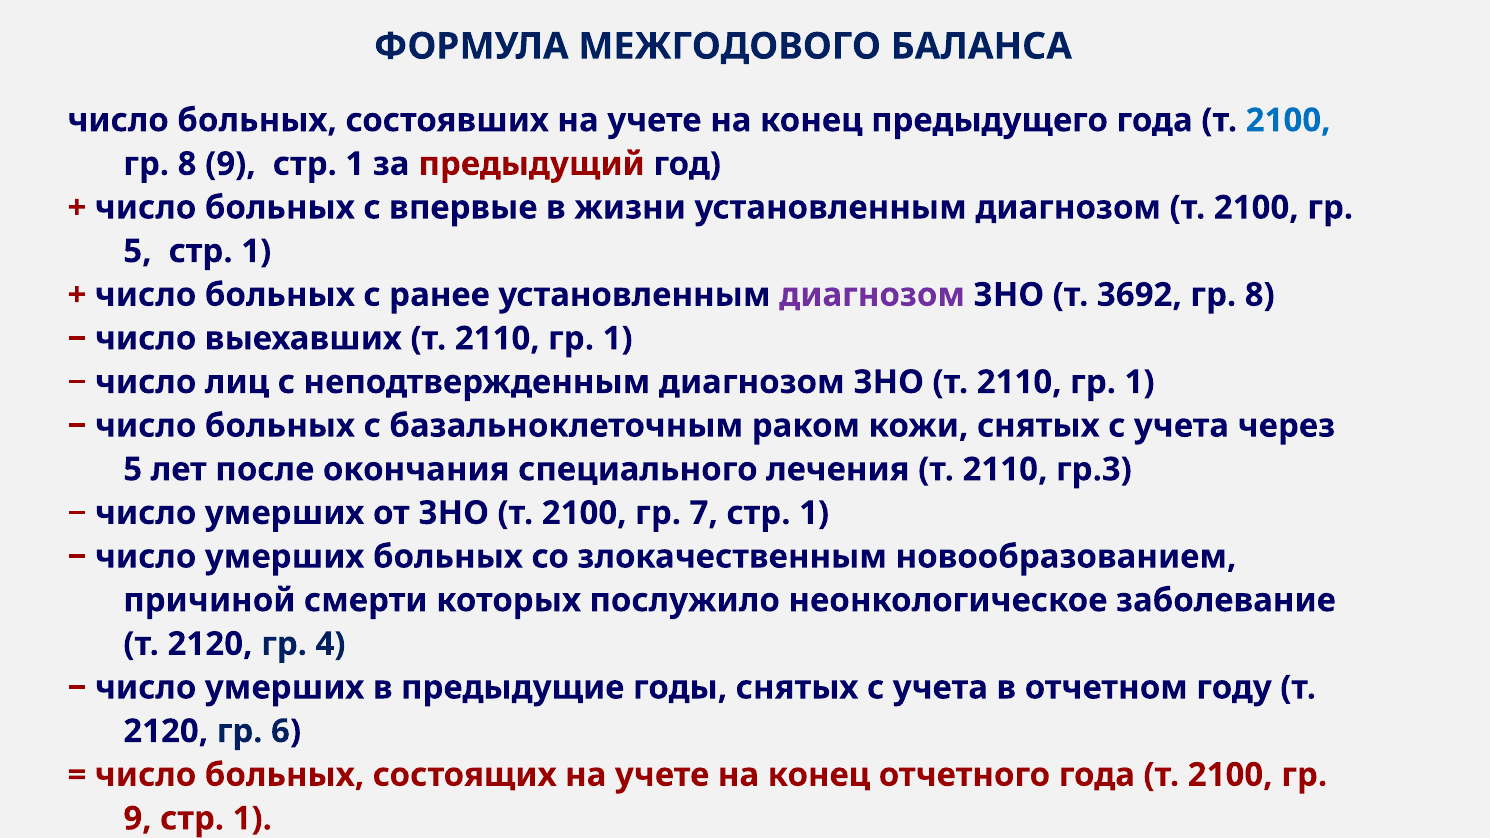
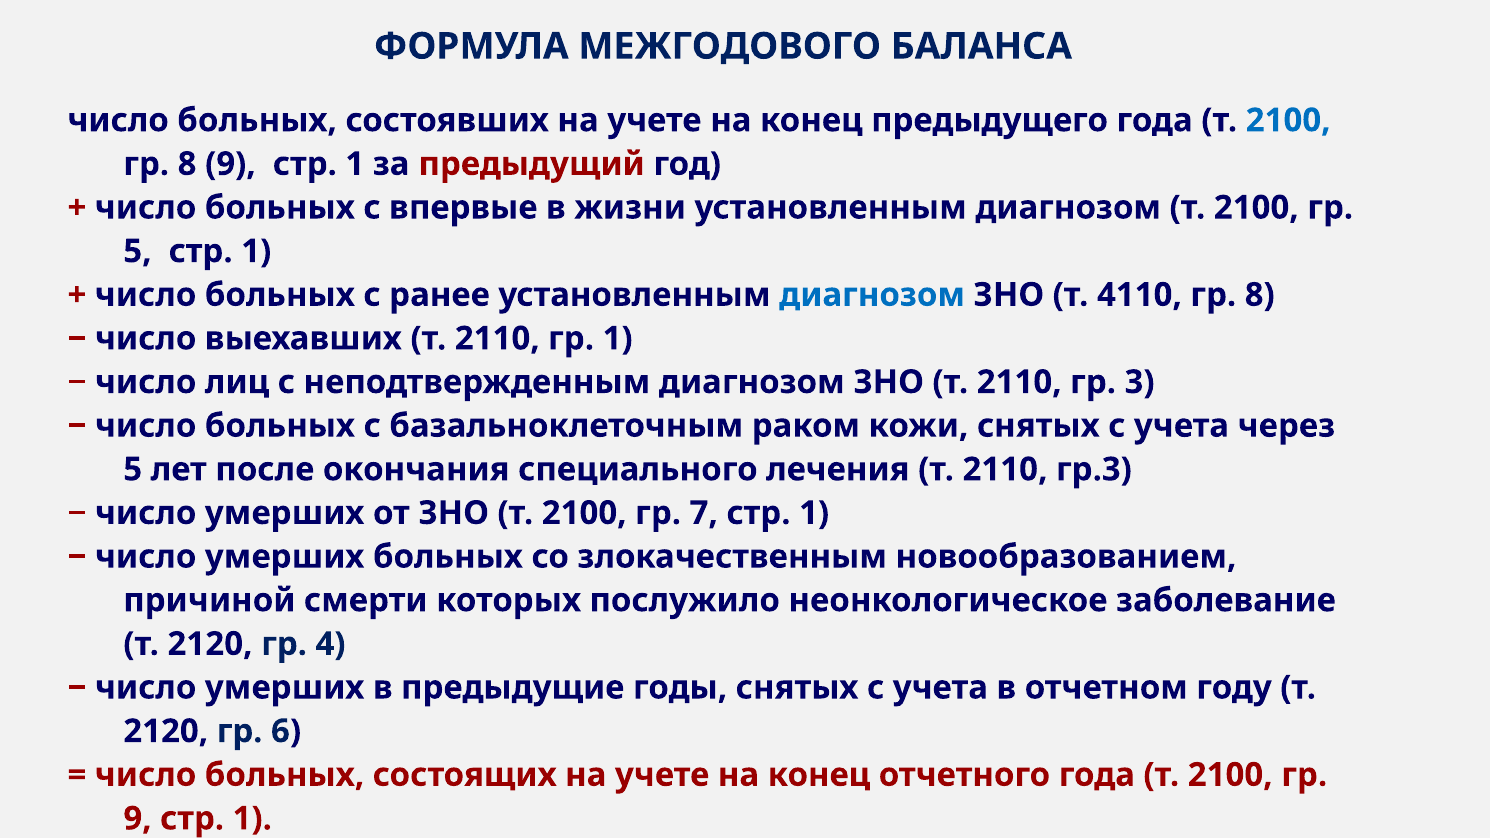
диагнозом at (872, 295) colour: purple -> blue
3692: 3692 -> 4110
1 at (1140, 382): 1 -> 3
